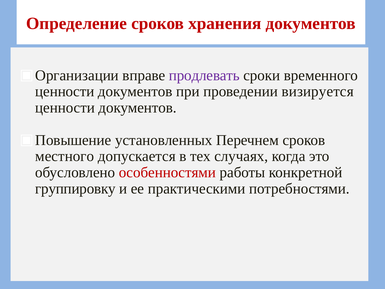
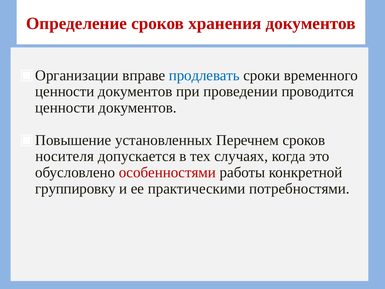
продлевать colour: purple -> blue
визируется: визируется -> проводится
местного: местного -> носителя
